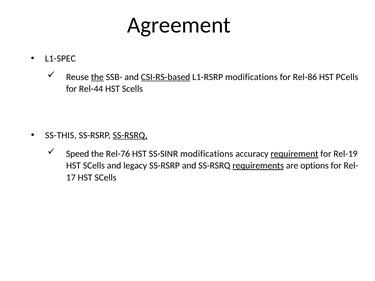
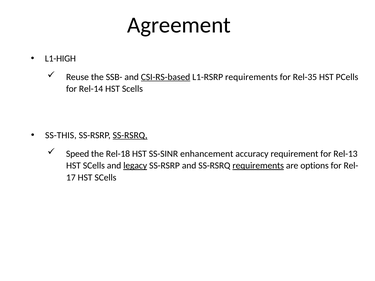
L1-SPEC: L1-SPEC -> L1-HIGH
the at (97, 77) underline: present -> none
L1-RSRP modifications: modifications -> requirements
Rel-86: Rel-86 -> Rel-35
Rel-44: Rel-44 -> Rel-14
Rel-76: Rel-76 -> Rel-18
SS-SINR modifications: modifications -> enhancement
requirement underline: present -> none
Rel-19: Rel-19 -> Rel-13
legacy underline: none -> present
